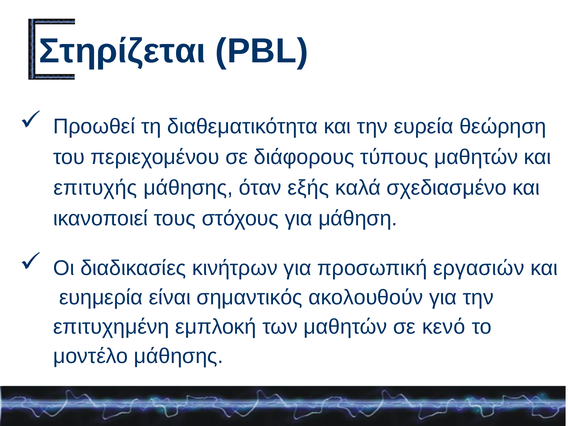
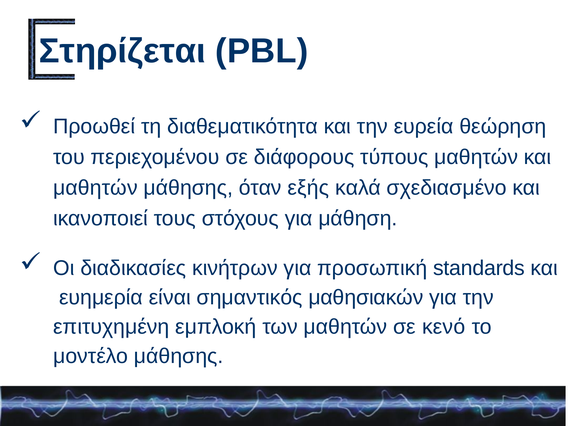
επιτυχής at (95, 188): επιτυχής -> μαθητών
εργασιών: εργασιών -> standards
ακολουθούν: ακολουθούν -> μαθησιακών
